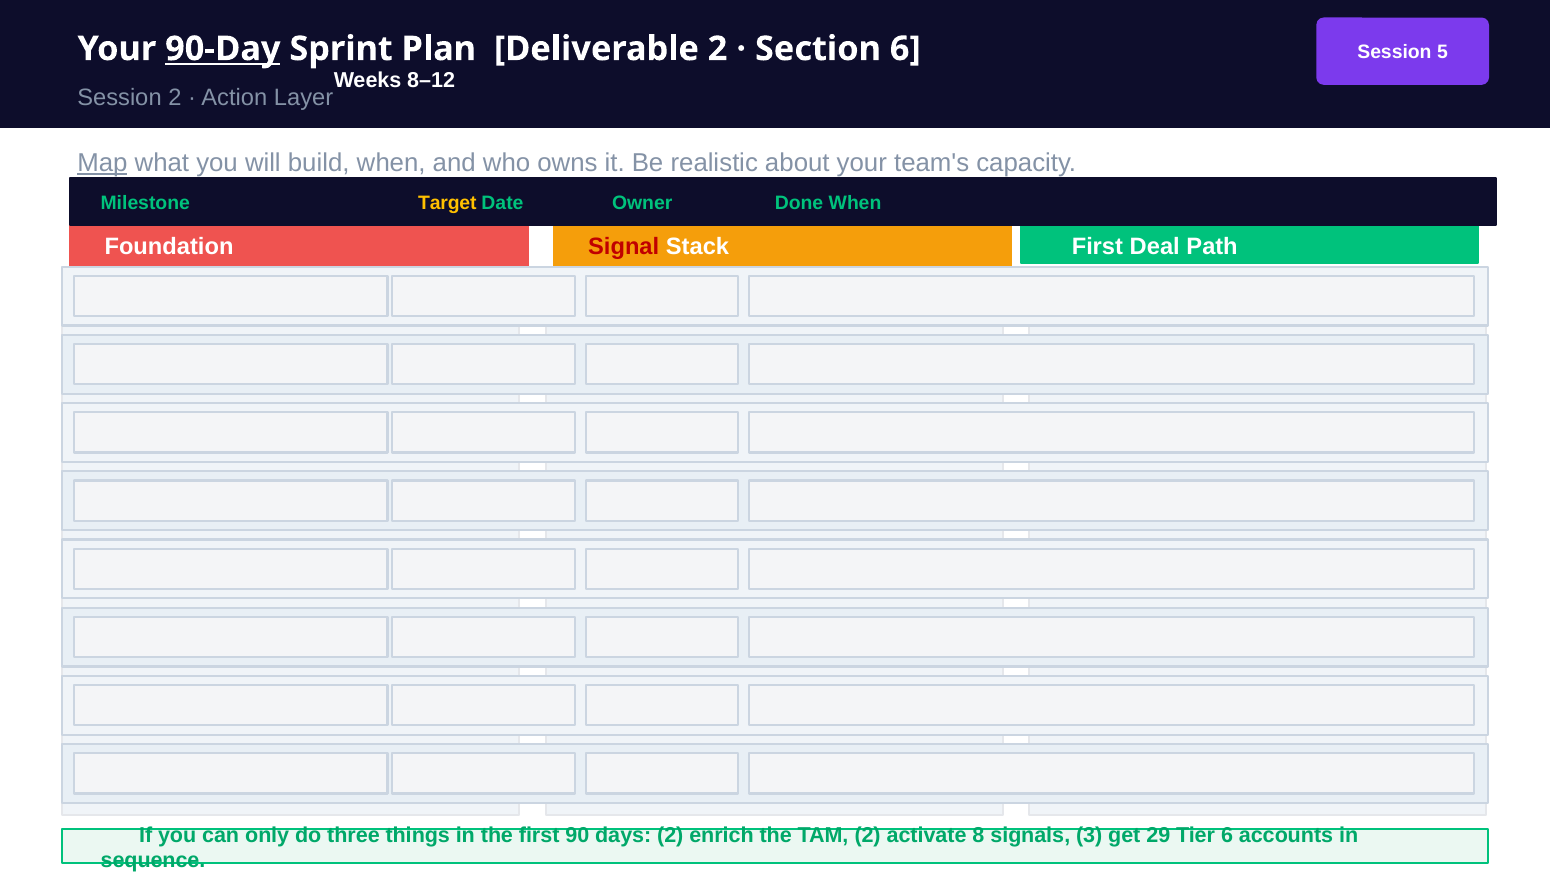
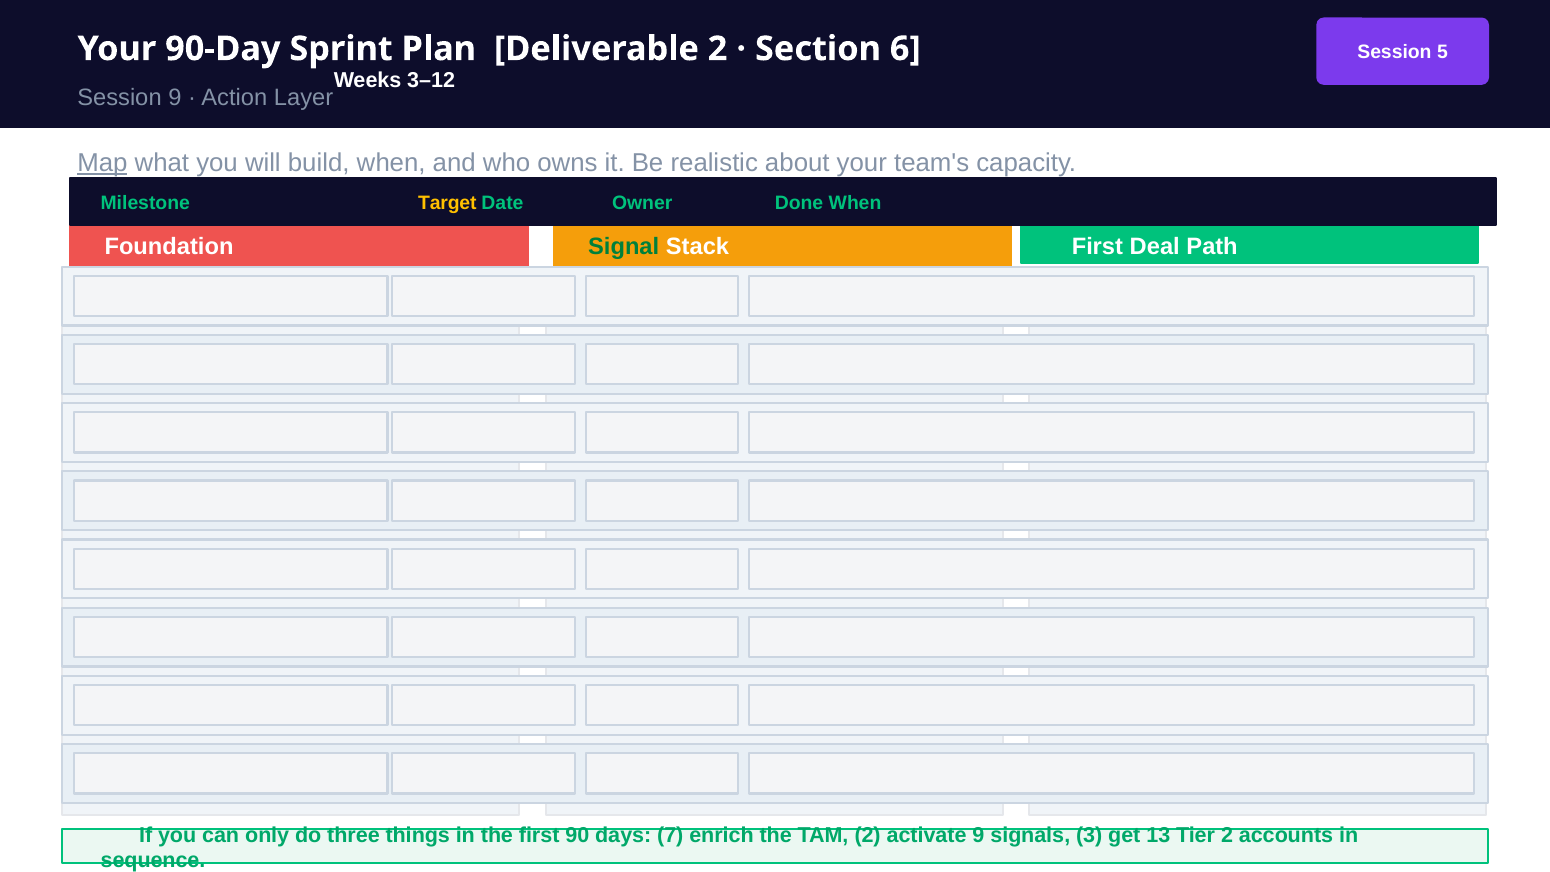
90-Day underline: present -> none
8–12: 8–12 -> 3–12
Session 2: 2 -> 9
Signal colour: red -> green
days 2: 2 -> 7
activate 8: 8 -> 9
29: 29 -> 13
Tier 6: 6 -> 2
